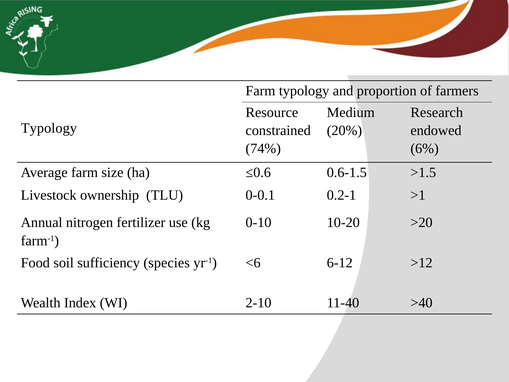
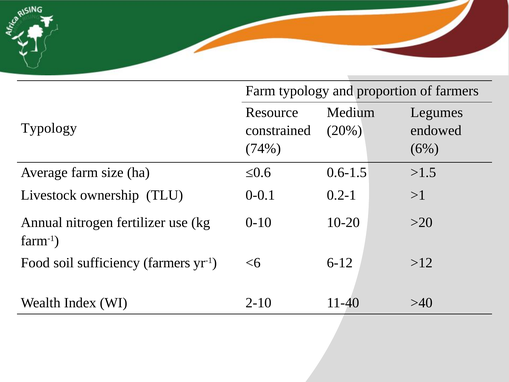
Research: Research -> Legumes
sufficiency species: species -> farmers
